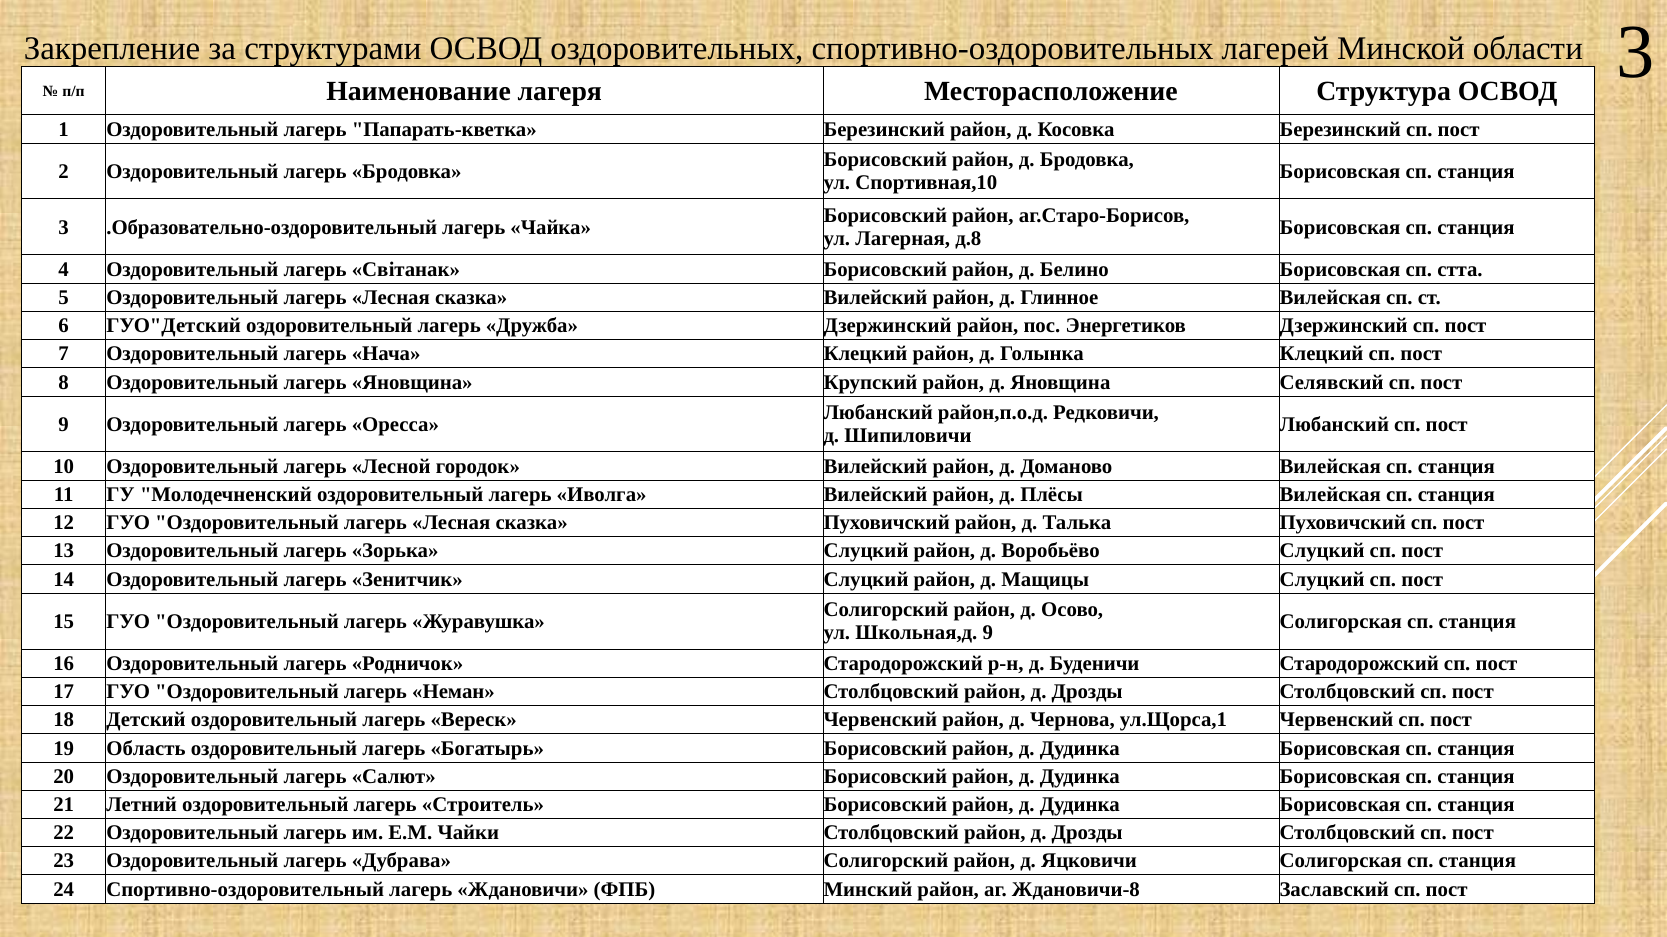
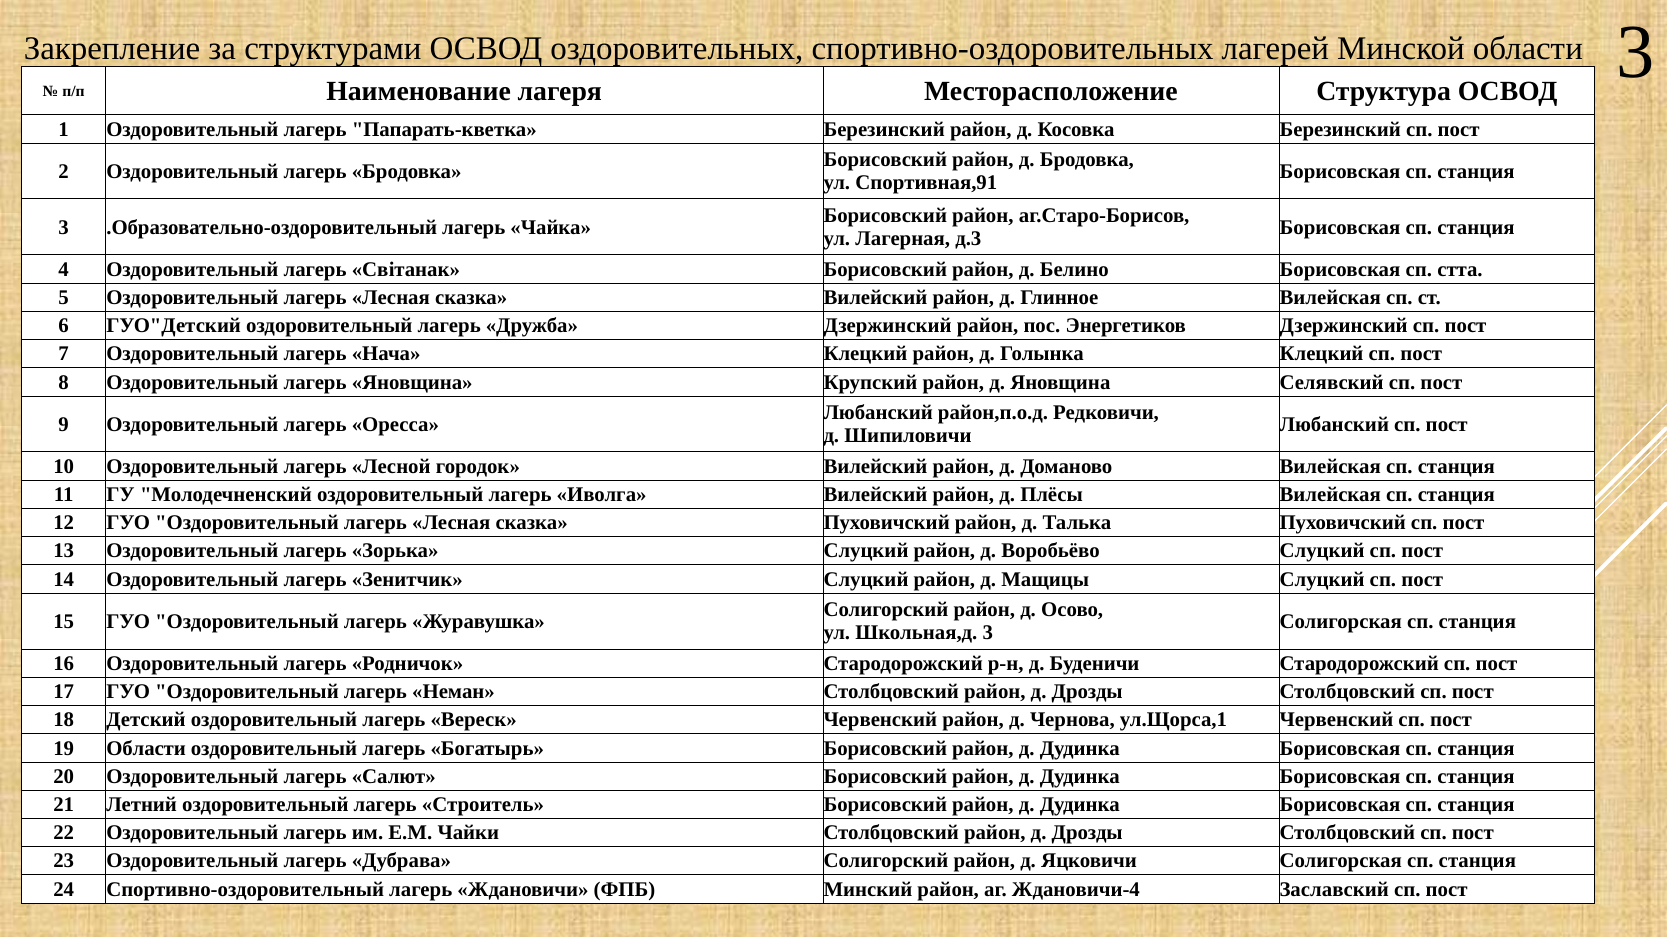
Спортивная,10: Спортивная,10 -> Спортивная,91
д.8: д.8 -> д.3
Школьная,д 9: 9 -> 3
19 Область: Область -> Области
Ждановичи-8: Ждановичи-8 -> Ждановичи-4
